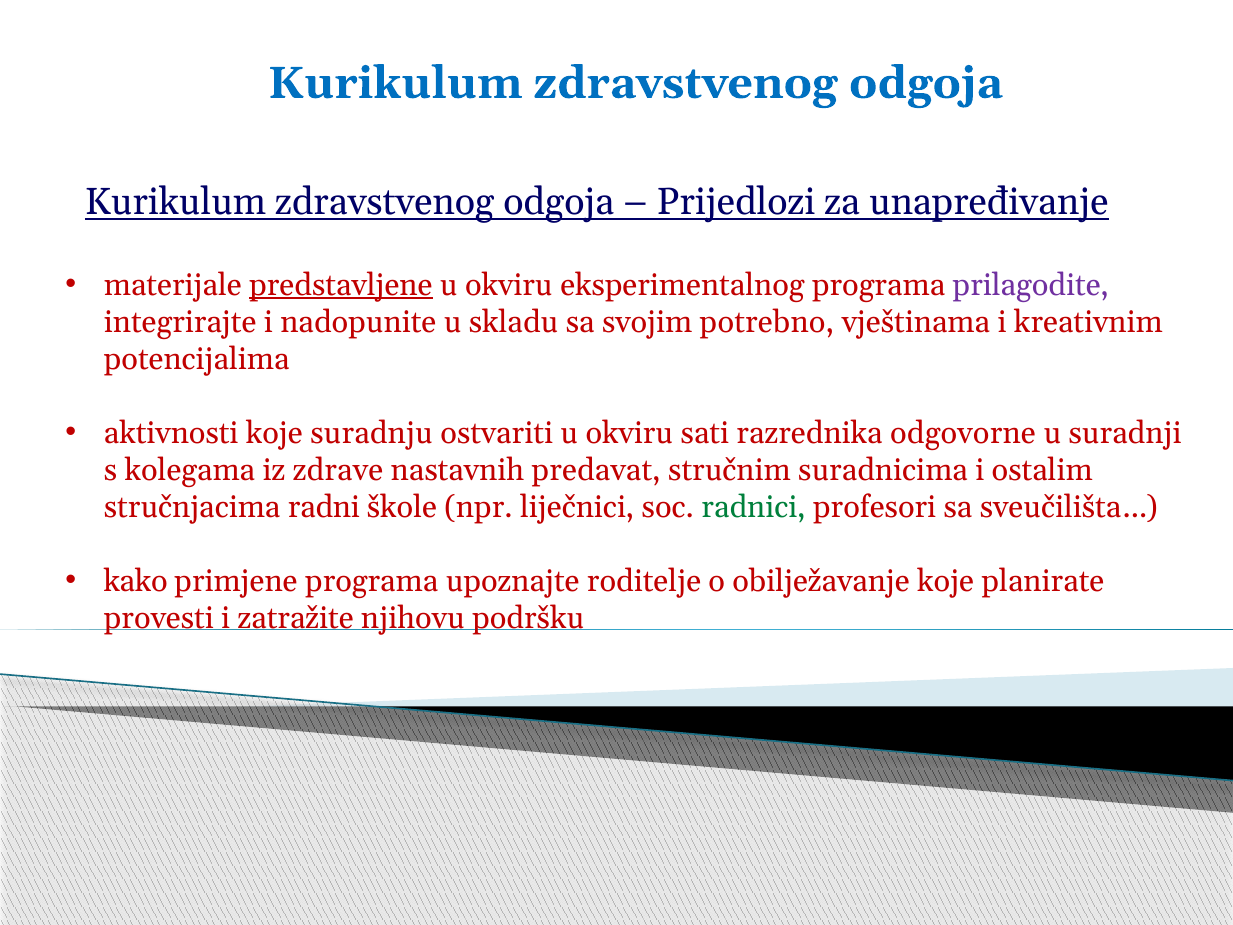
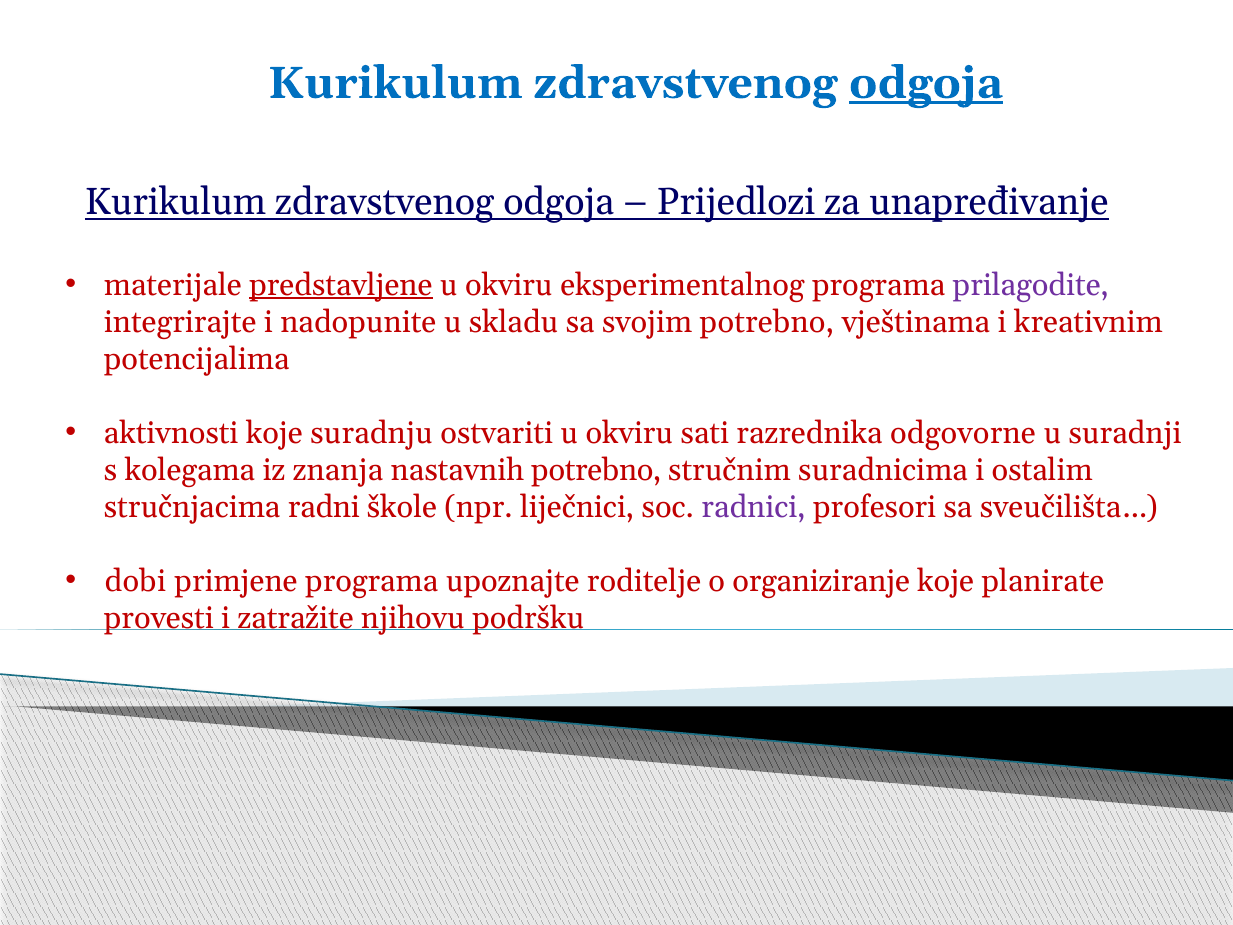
odgoja at (926, 83) underline: none -> present
zdrave: zdrave -> znanja
nastavnih predavat: predavat -> potrebno
radnici colour: green -> purple
kako: kako -> dobi
obilježavanje: obilježavanje -> organiziranje
